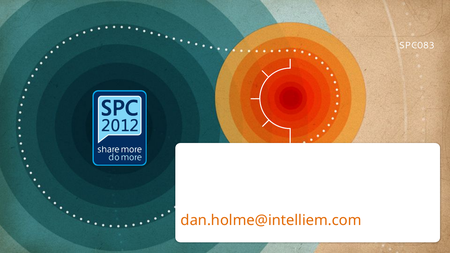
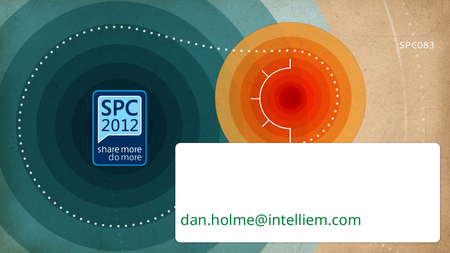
dan.holme@intelliem.com colour: orange -> green
